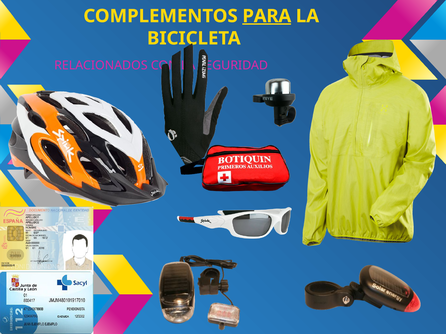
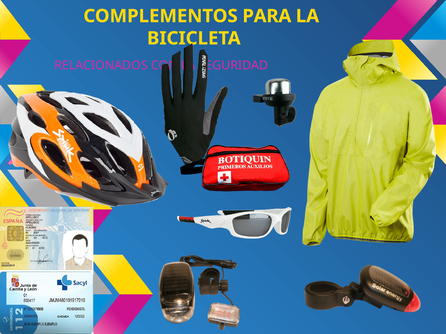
PARA underline: present -> none
